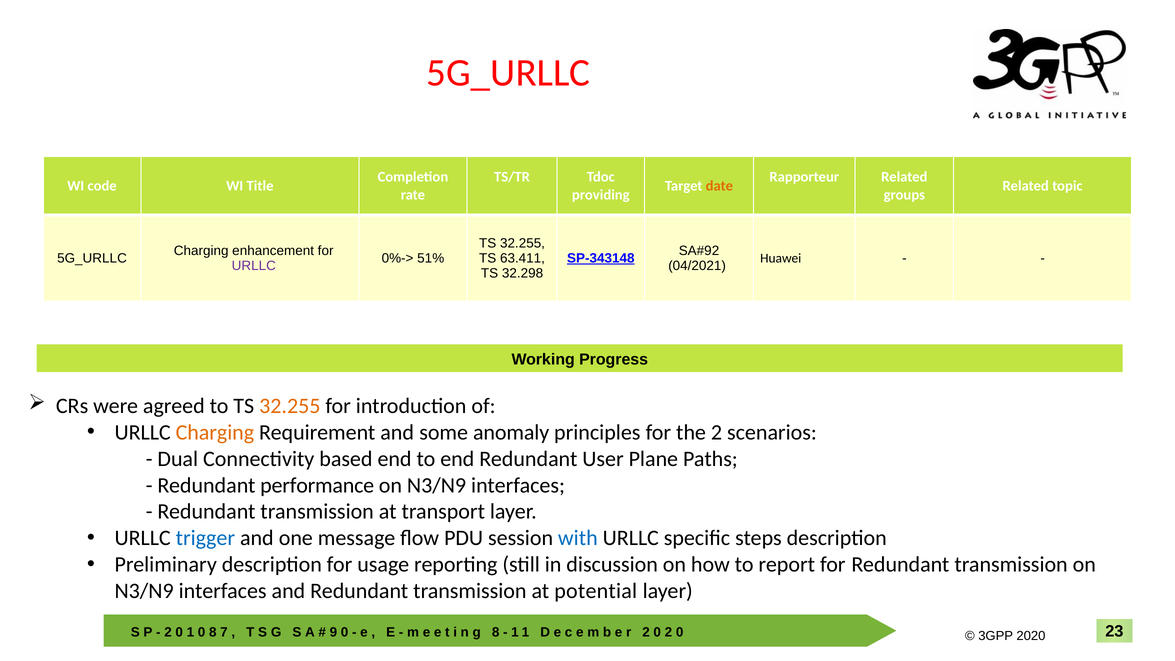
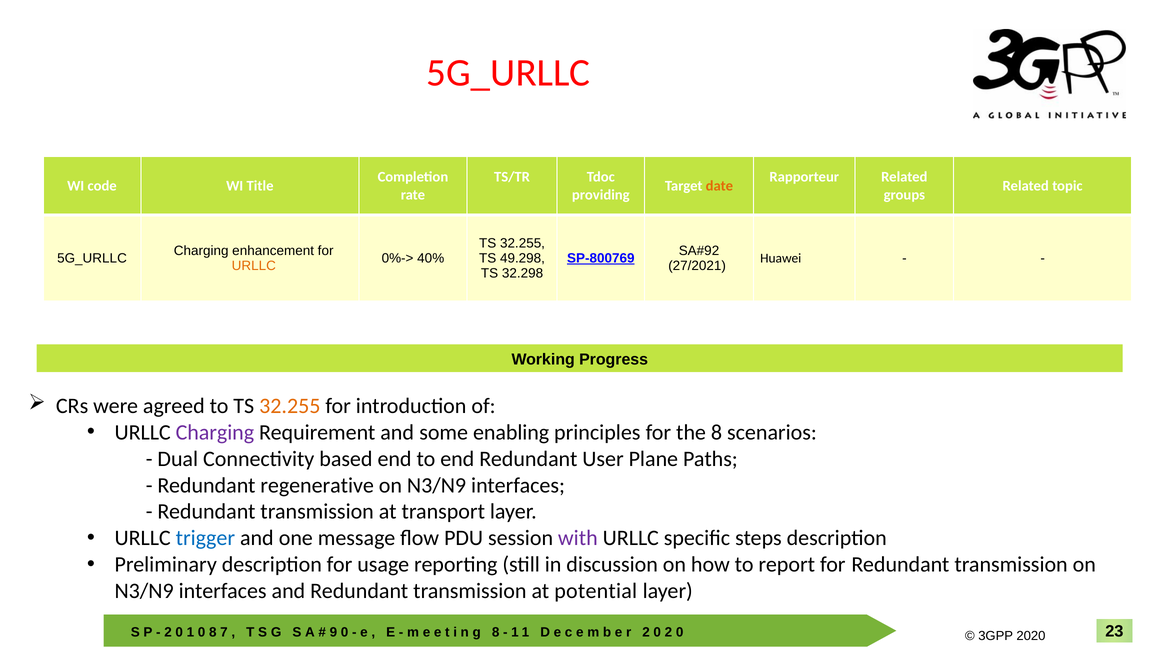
51%: 51% -> 40%
63.411: 63.411 -> 49.298
SP-343148: SP-343148 -> SP-800769
URLLC at (254, 266) colour: purple -> orange
04/2021: 04/2021 -> 27/2021
Charging at (215, 432) colour: orange -> purple
anomaly: anomaly -> enabling
the 2: 2 -> 8
performance: performance -> regenerative
with colour: blue -> purple
